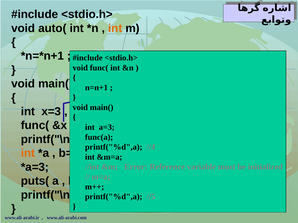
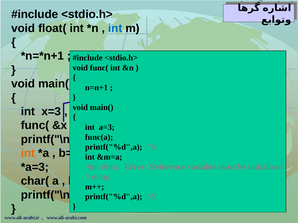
auto(: auto( -> float(
int at (115, 28) colour: orange -> blue
puts(: puts( -> char(
